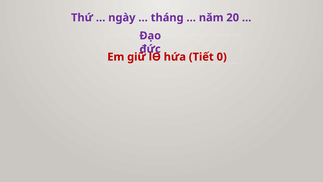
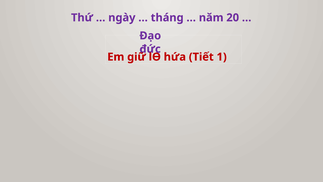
0: 0 -> 1
